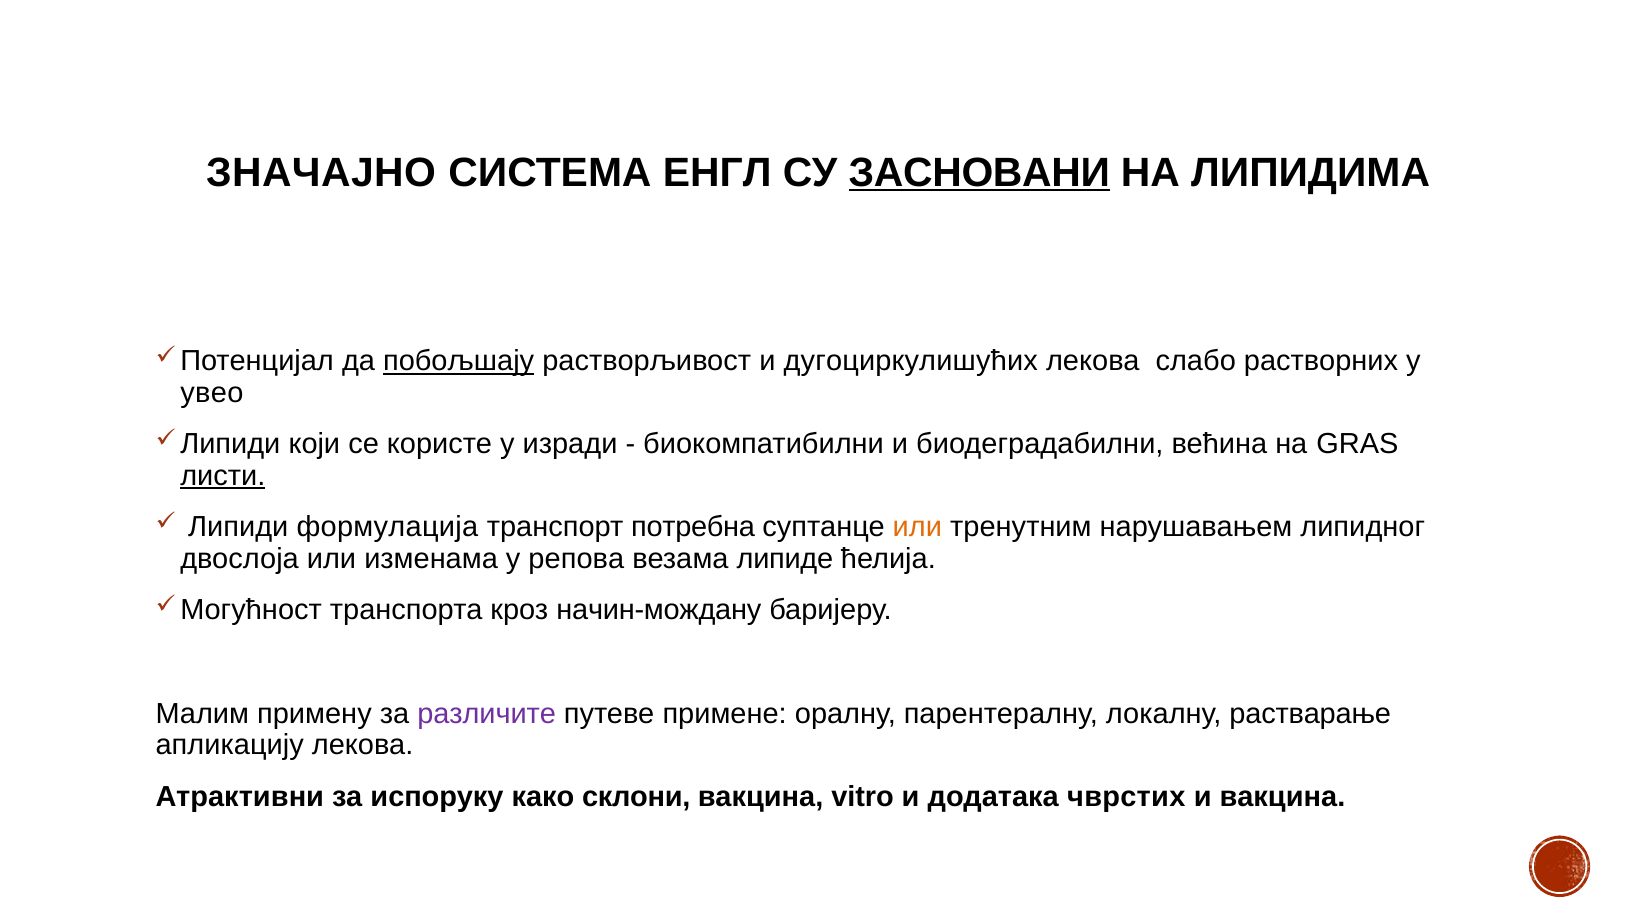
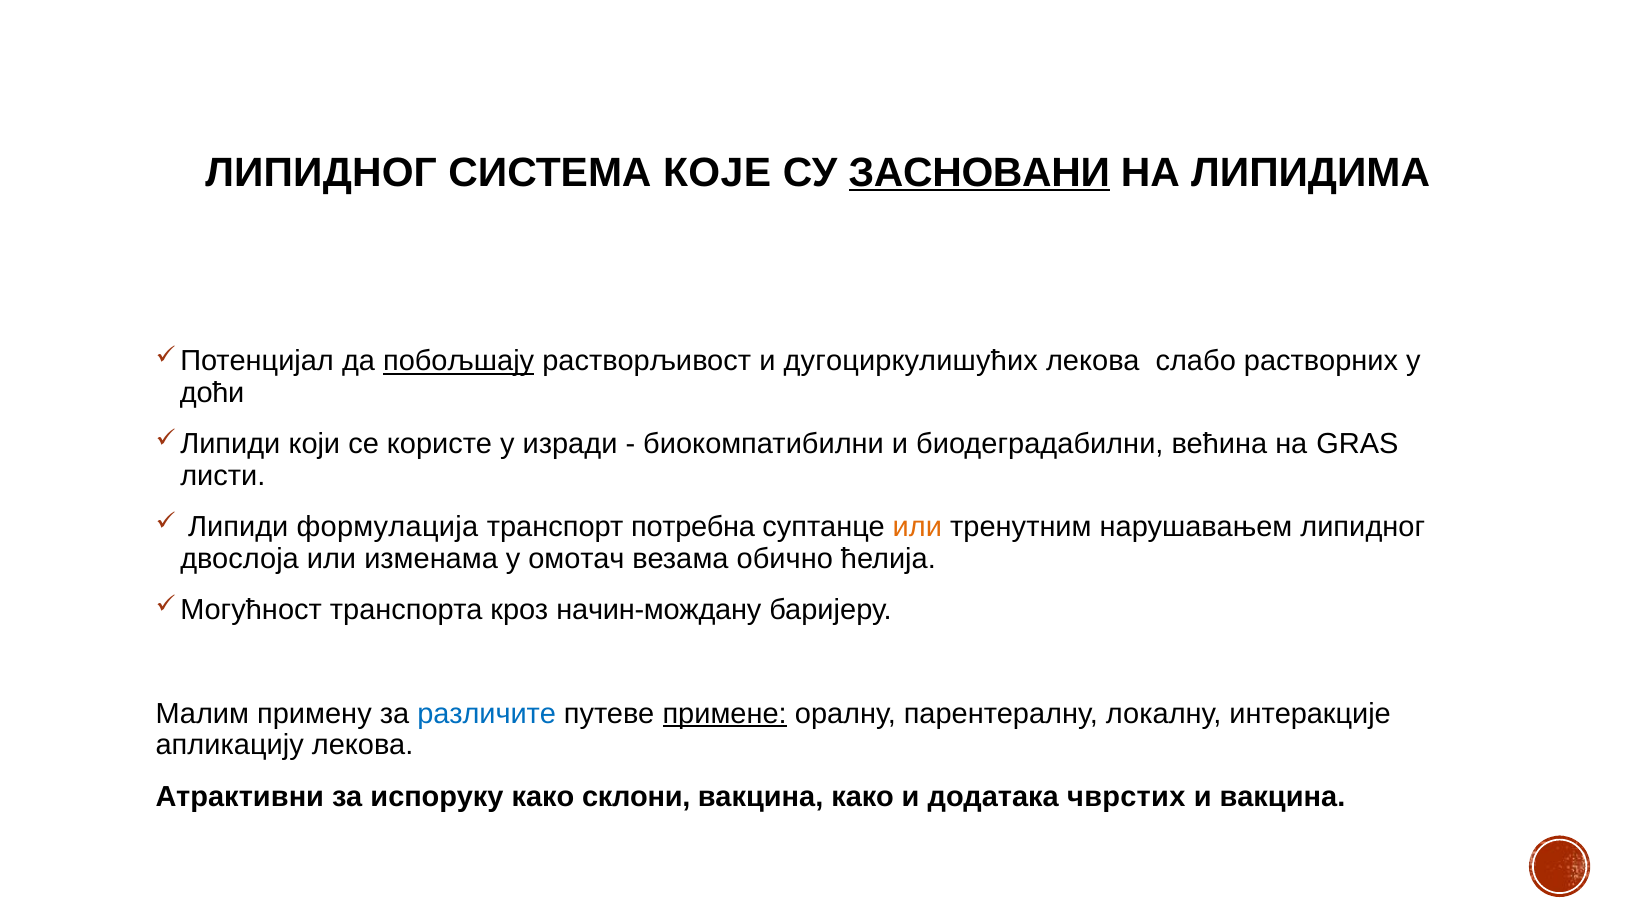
ЗНАЧАЈНО at (321, 173): ЗНАЧАЈНО -> ЛИПИДНОГ
ЕНГЛ: ЕНГЛ -> КОЈЕ
увео: увео -> доћи
листи underline: present -> none
репова: репова -> омотач
липиде: липиде -> обично
различите colour: purple -> blue
примене underline: none -> present
растварање: растварање -> интеракције
вакцина vitro: vitro -> како
